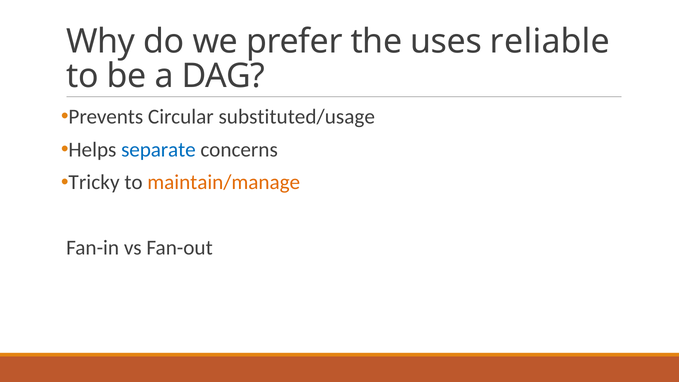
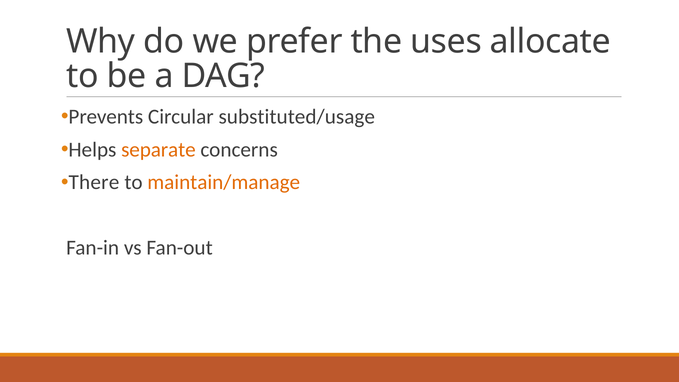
reliable: reliable -> allocate
separate colour: blue -> orange
Tricky: Tricky -> There
